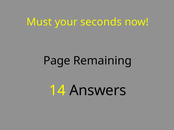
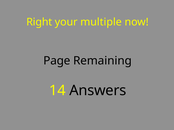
Must: Must -> Right
seconds: seconds -> multiple
